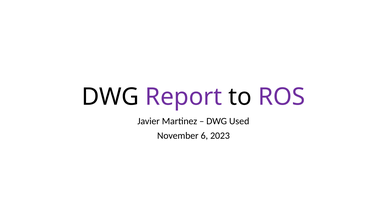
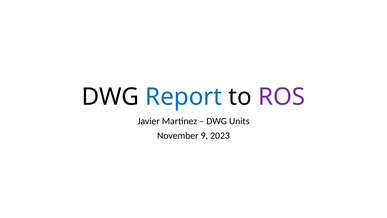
Report colour: purple -> blue
Used: Used -> Units
6: 6 -> 9
